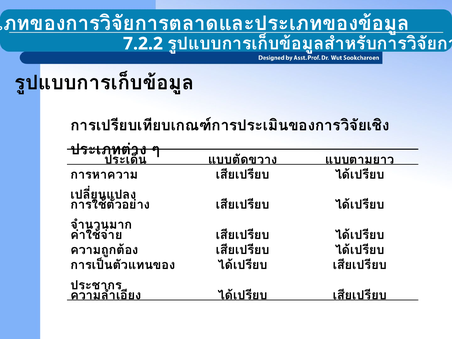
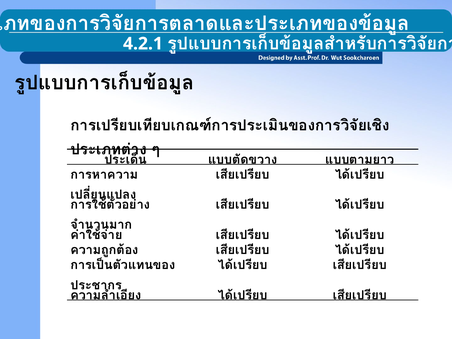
7.2.2: 7.2.2 -> 4.2.1
